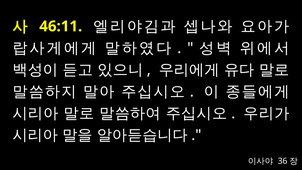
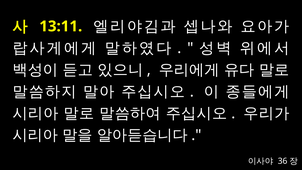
46:11: 46:11 -> 13:11
